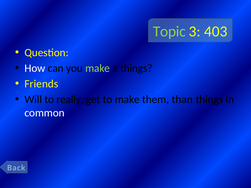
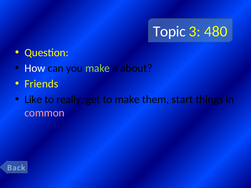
Topic colour: light green -> white
403: 403 -> 480
a things: things -> about
Will: Will -> Like
than: than -> start
common colour: white -> pink
